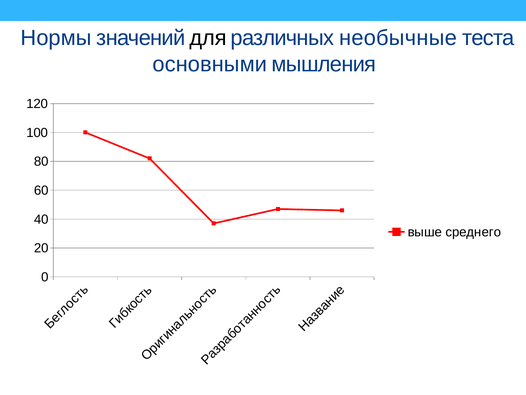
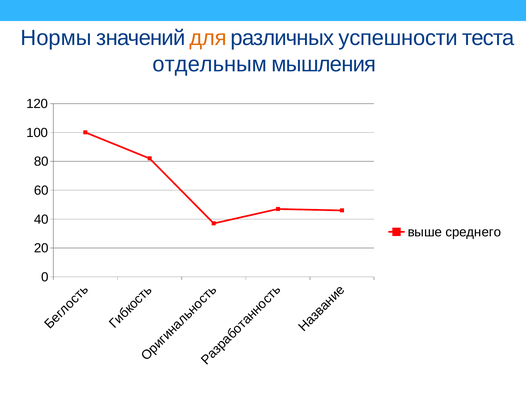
для colour: black -> orange
необычные: необычные -> успешности
основными: основными -> отдельным
